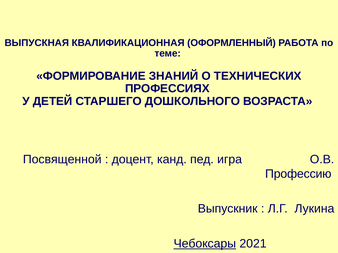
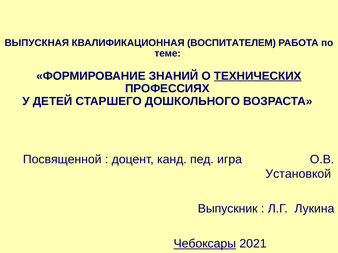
ОФОРМЛЕННЫЙ: ОФОРМЛЕННЫЙ -> ВОСПИТАТЕЛЕМ
ТЕХНИЧЕСКИХ underline: none -> present
Профессию: Профессию -> Установкой
